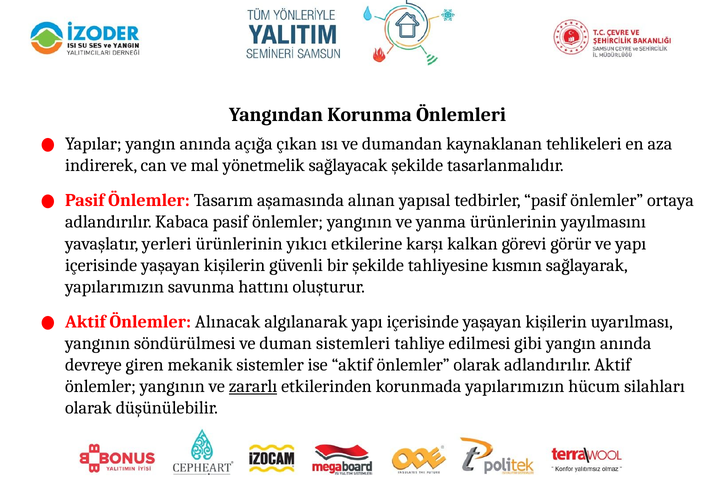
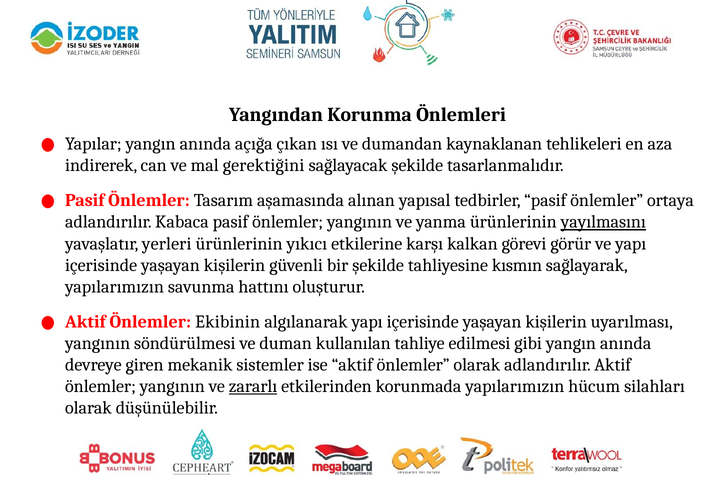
yönetmelik: yönetmelik -> gerektiğini
yayılmasını underline: none -> present
Alınacak: Alınacak -> Ekibinin
sistemleri: sistemleri -> kullanılan
